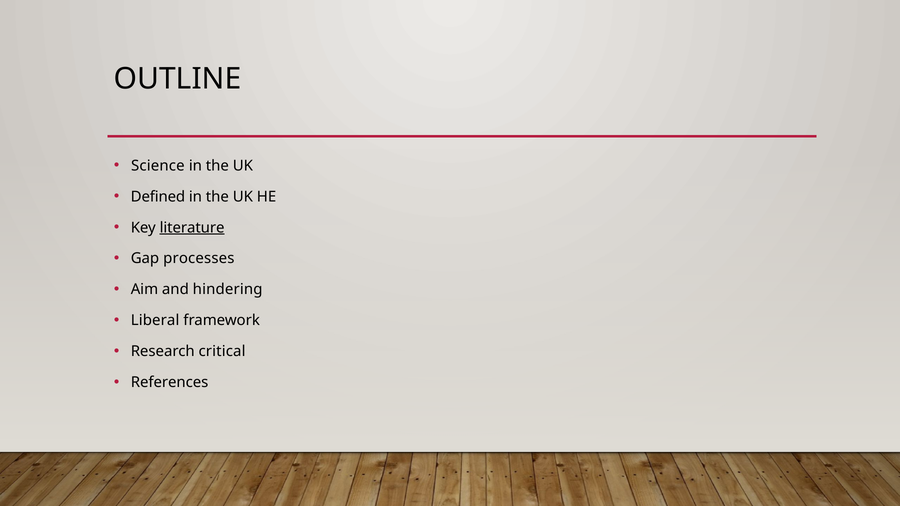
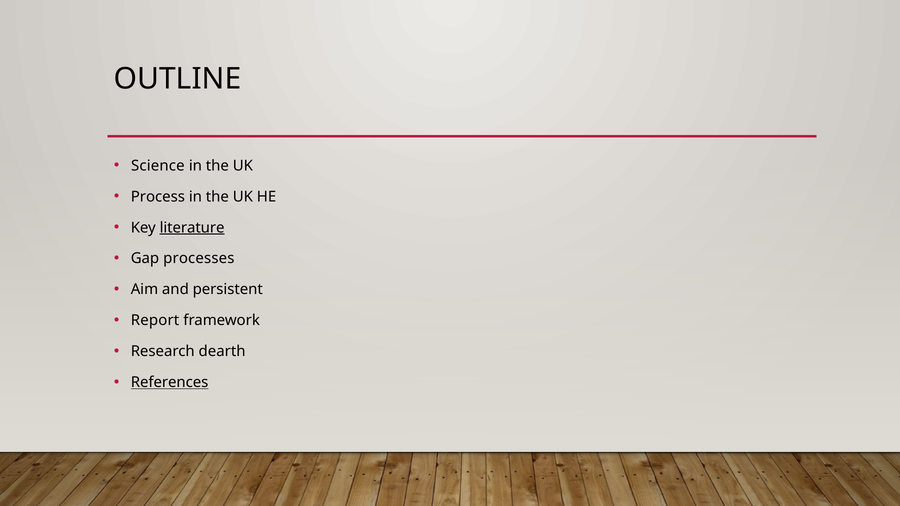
Defined: Defined -> Process
hindering: hindering -> persistent
Liberal: Liberal -> Report
critical: critical -> dearth
References underline: none -> present
